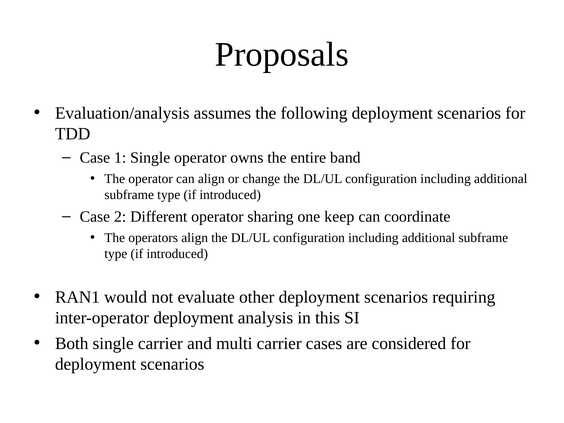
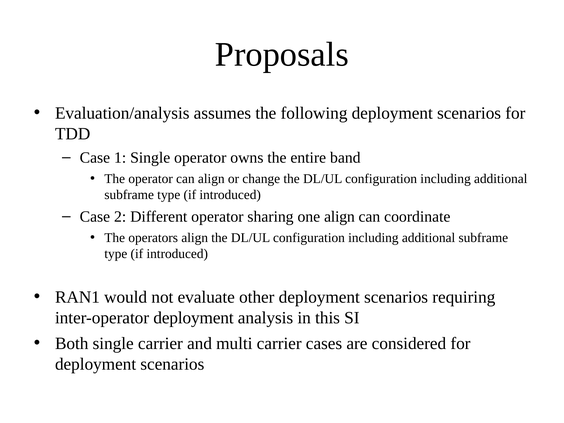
one keep: keep -> align
